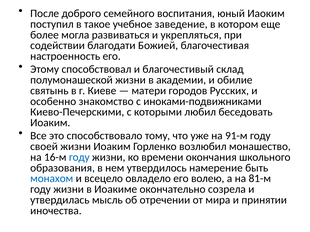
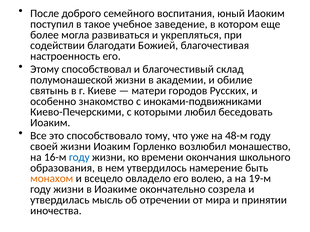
91-м: 91-м -> 48-м
монахом colour: blue -> orange
81-м: 81-м -> 19-м
